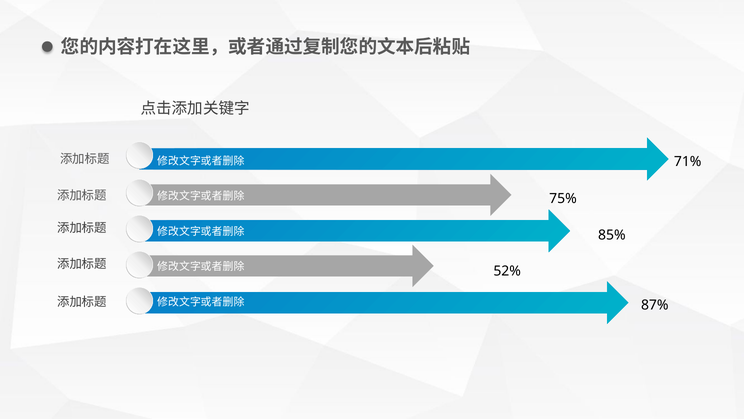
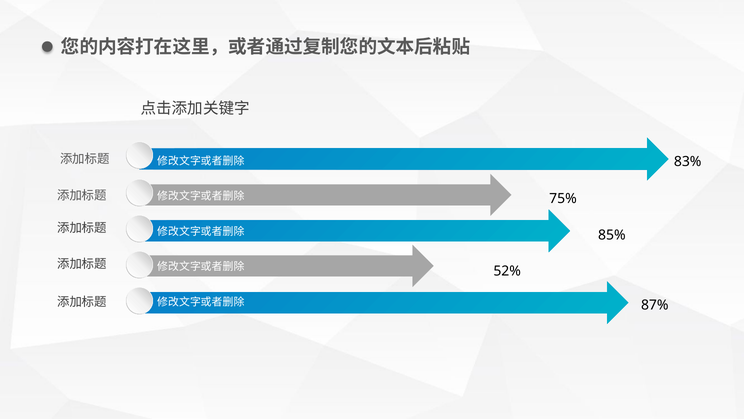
71%: 71% -> 83%
